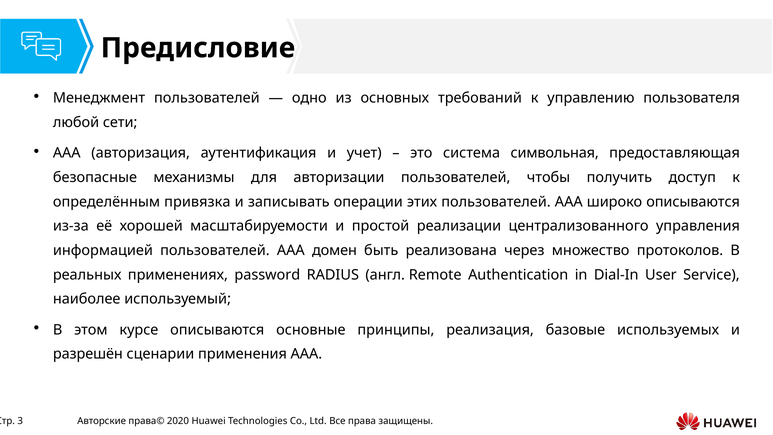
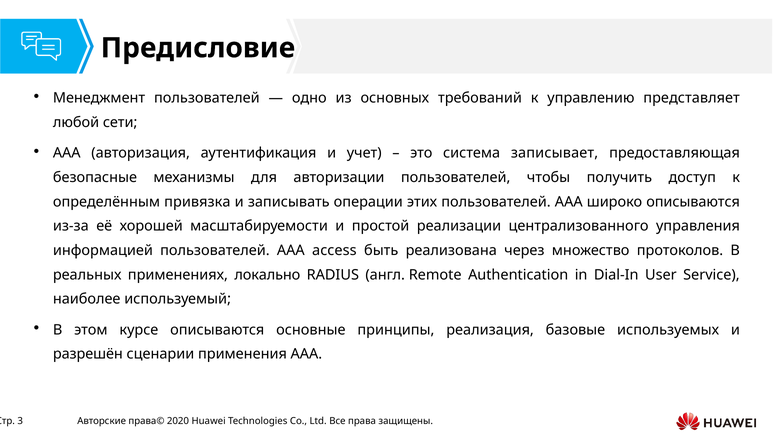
пользователя: пользователя -> представляет
символьная: символьная -> записывает
домен: домен -> access
password: password -> локально
